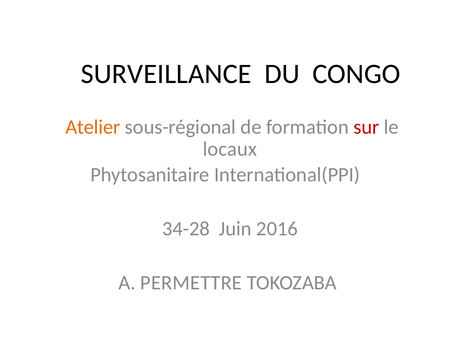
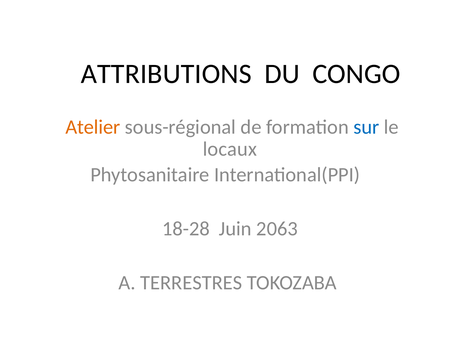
SURVEILLANCE: SURVEILLANCE -> ATTRIBUTIONS
sur colour: red -> blue
34-28: 34-28 -> 18-28
2016: 2016 -> 2063
PERMETTRE: PERMETTRE -> TERRESTRES
